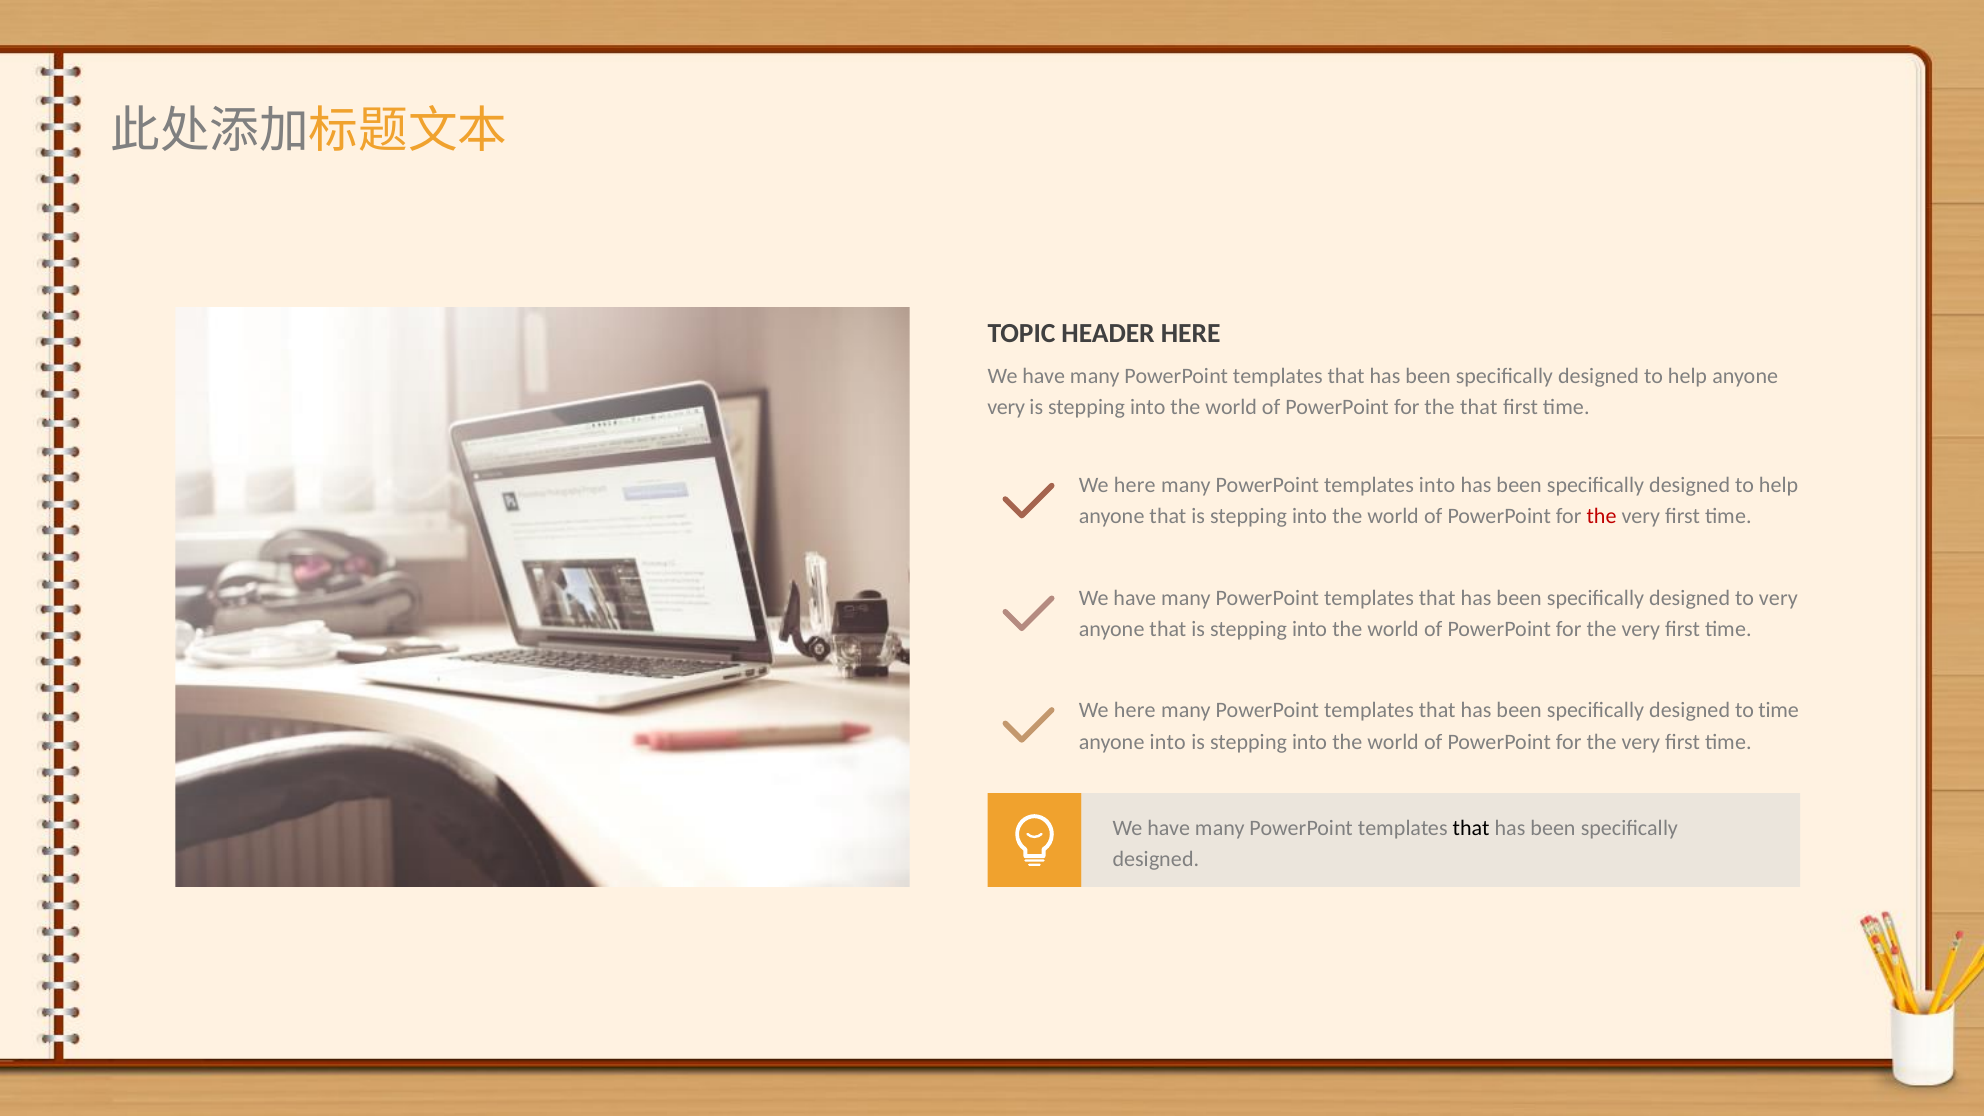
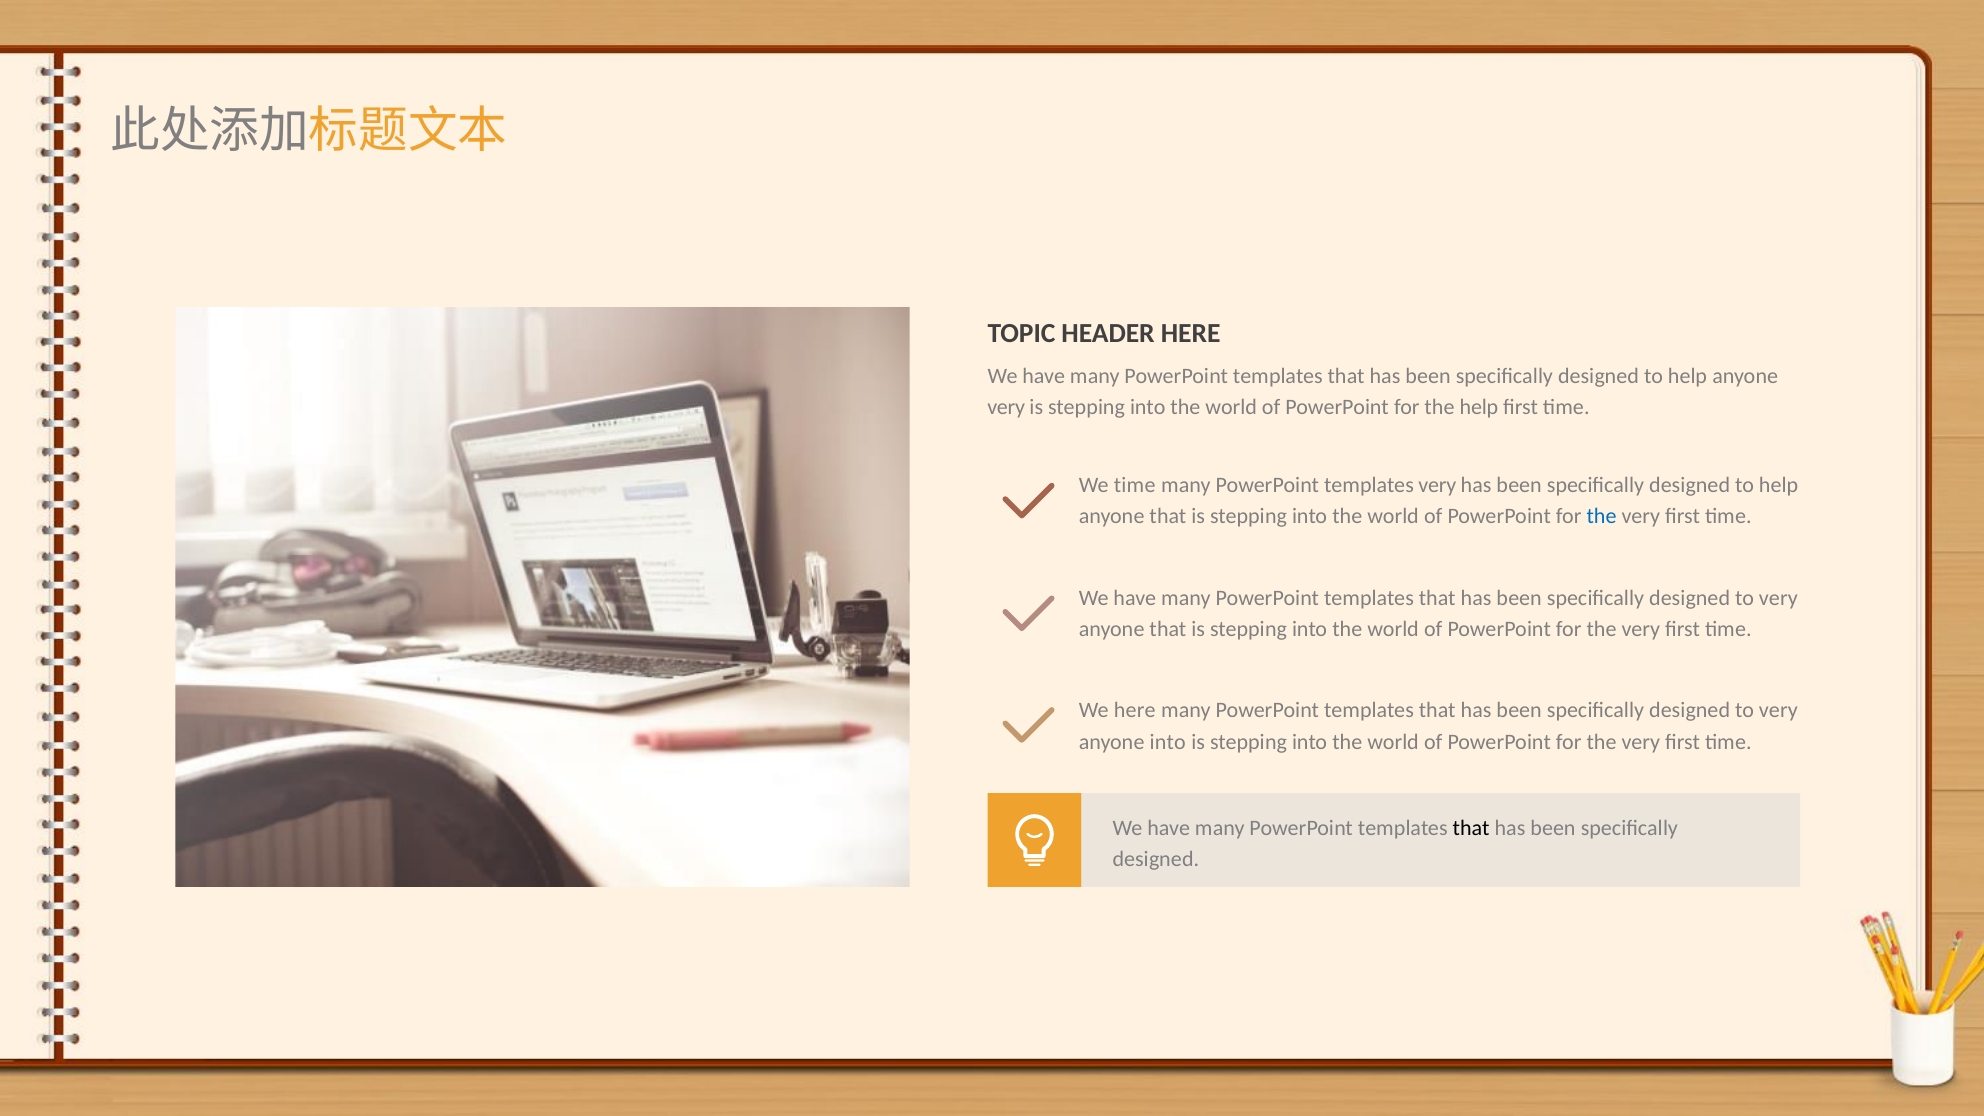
the that: that -> help
here at (1135, 485): here -> time
templates into: into -> very
the at (1602, 517) colour: red -> blue
time at (1779, 711): time -> very
